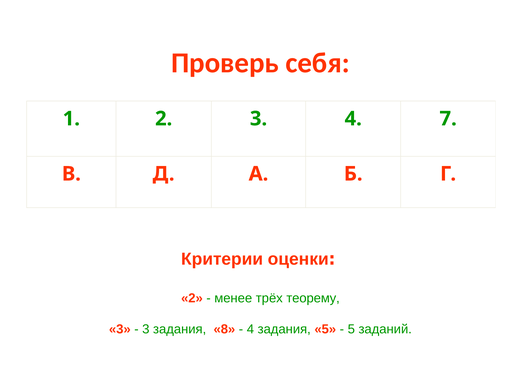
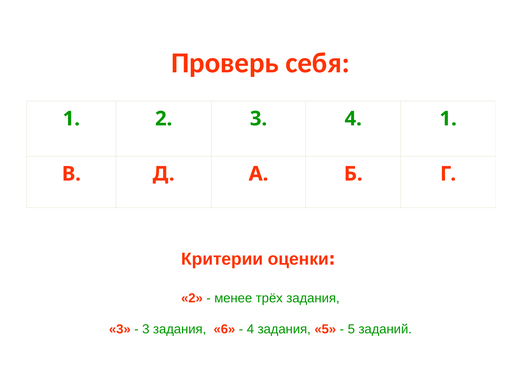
4 7: 7 -> 1
трёх теорему: теорему -> задания
8: 8 -> 6
